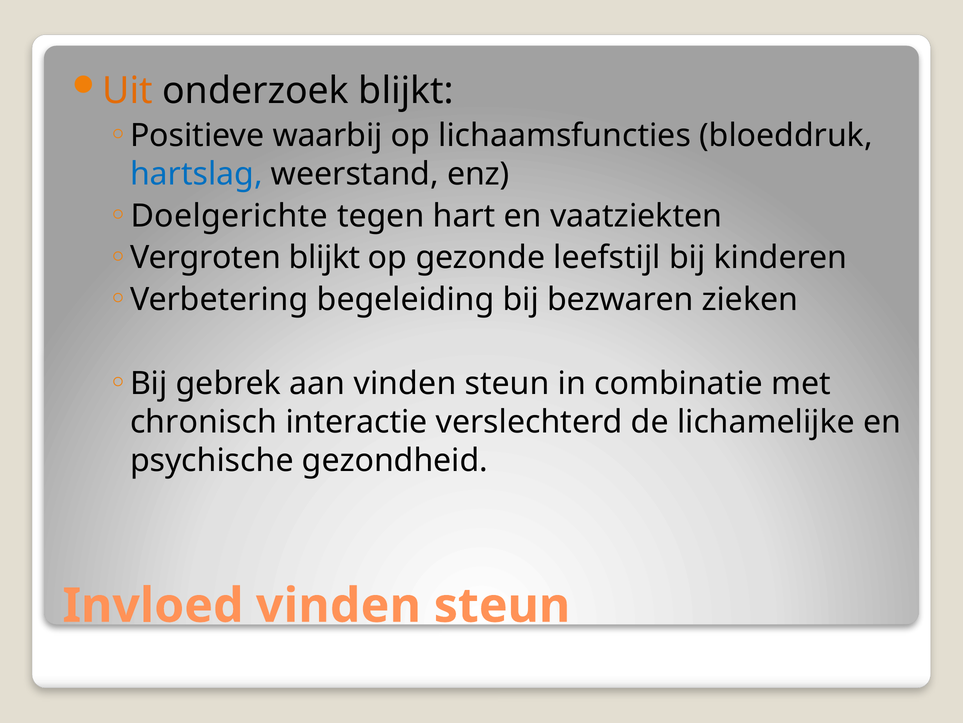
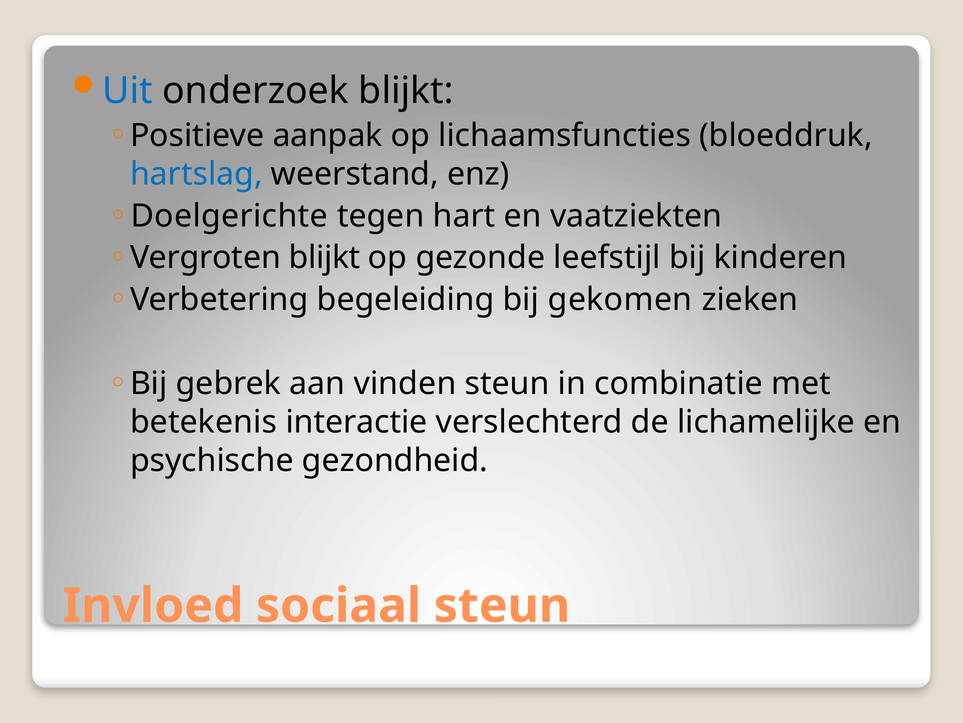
Uit colour: orange -> blue
waarbij: waarbij -> aanpak
bezwaren: bezwaren -> gekomen
chronisch: chronisch -> betekenis
Invloed vinden: vinden -> sociaal
